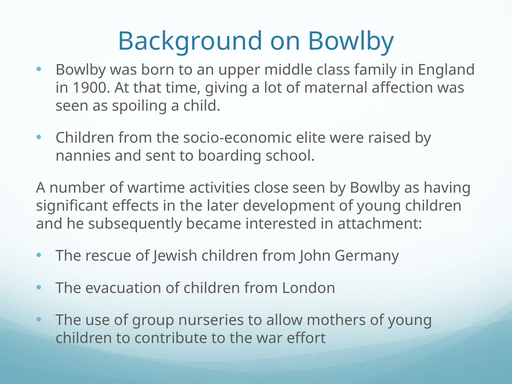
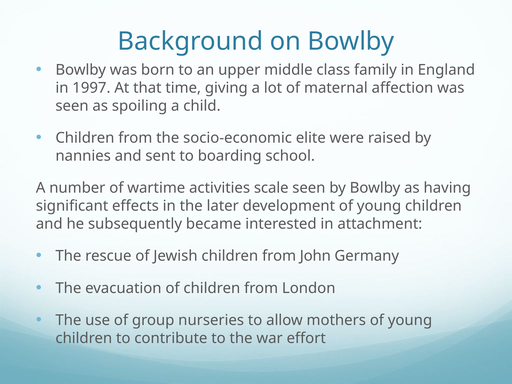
1900: 1900 -> 1997
close: close -> scale
